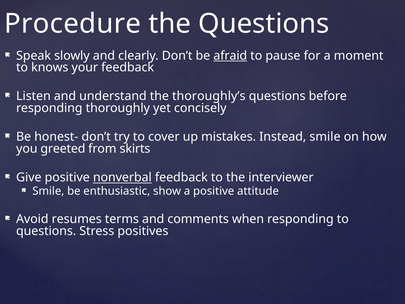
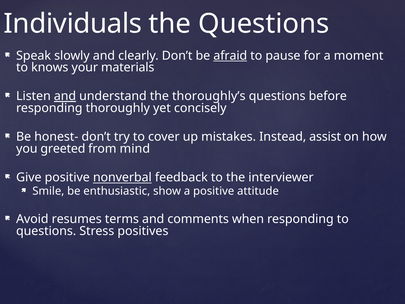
Procedure: Procedure -> Individuals
your feedback: feedback -> materials
and at (65, 96) underline: none -> present
Instead smile: smile -> assist
skirts: skirts -> mind
